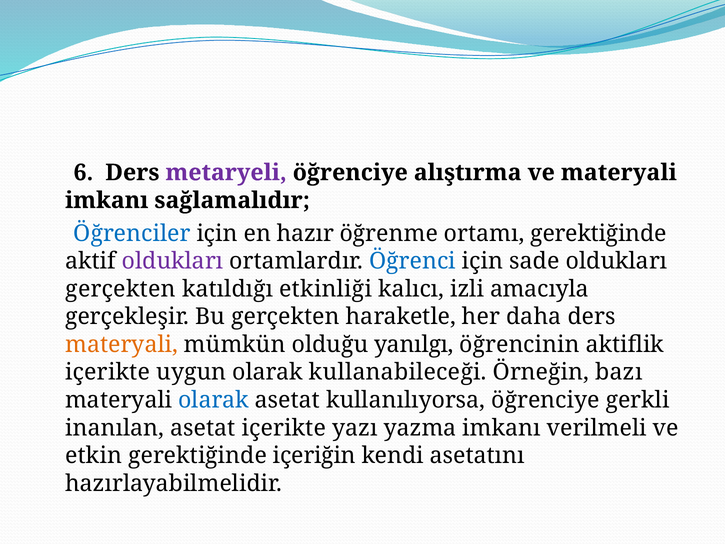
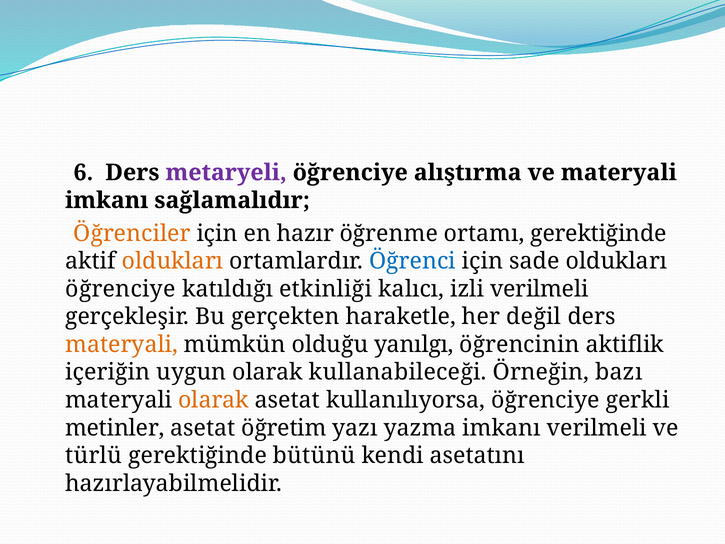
Öğrenciler colour: blue -> orange
oldukları at (173, 261) colour: purple -> orange
gerçekten at (121, 289): gerçekten -> öğrenciye
izli amacıyla: amacıyla -> verilmeli
daha: daha -> değil
içerikte at (108, 372): içerikte -> içeriğin
olarak at (214, 400) colour: blue -> orange
inanılan: inanılan -> metinler
asetat içerikte: içerikte -> öğretim
etkin: etkin -> türlü
içeriğin: içeriğin -> bütünü
